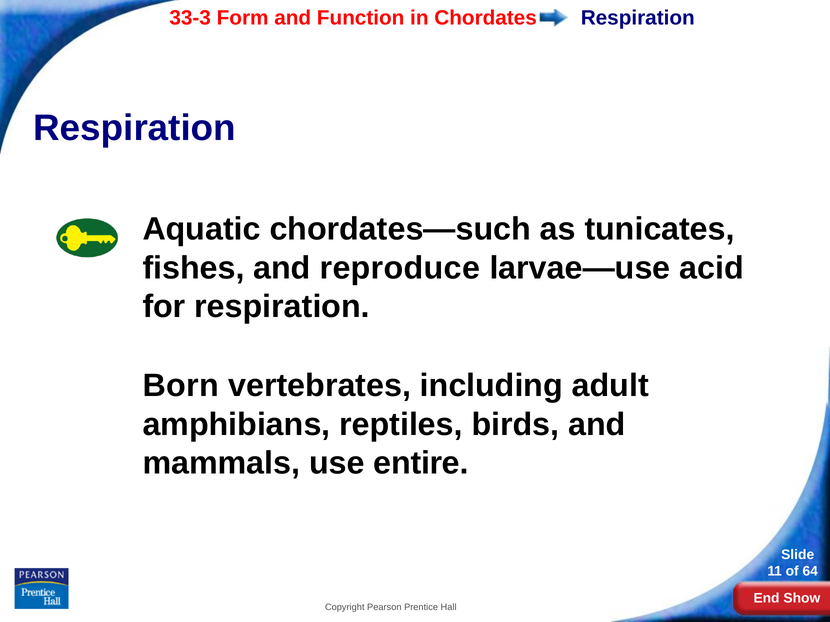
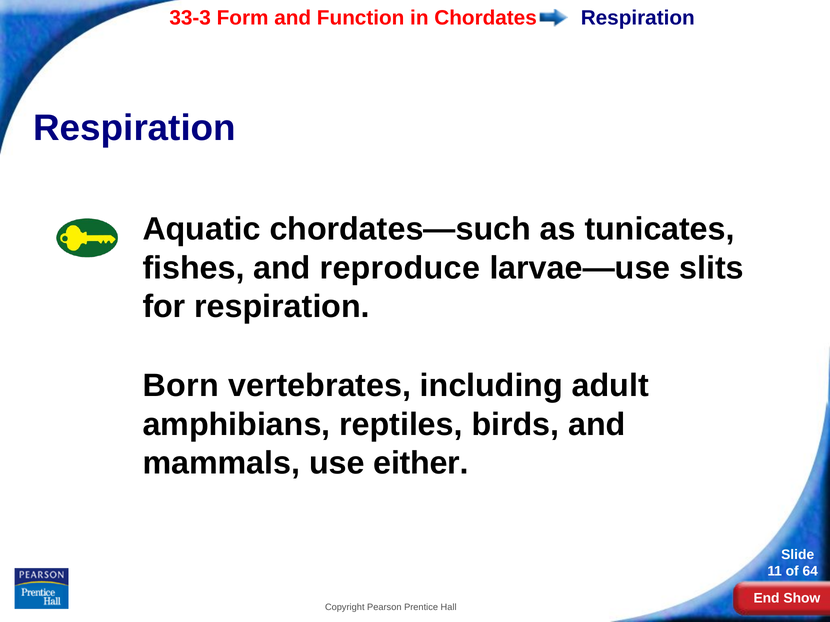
acid: acid -> slits
entire: entire -> either
